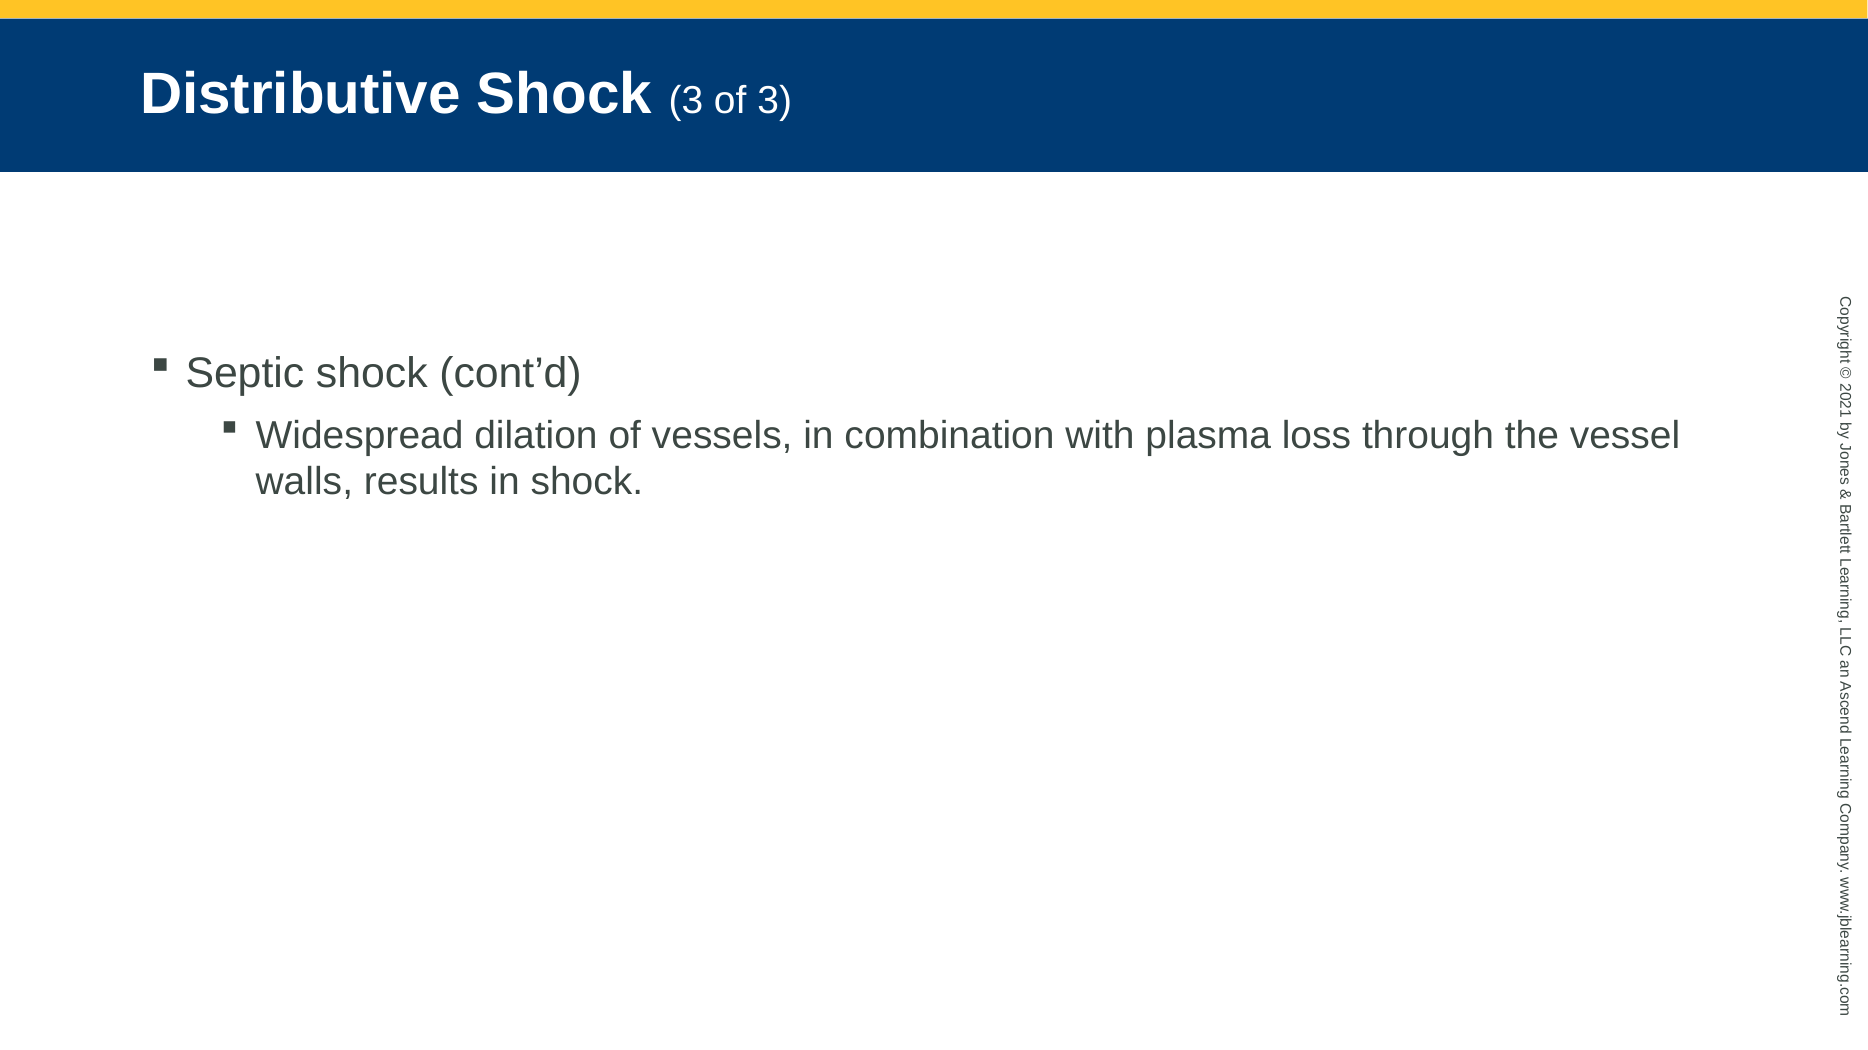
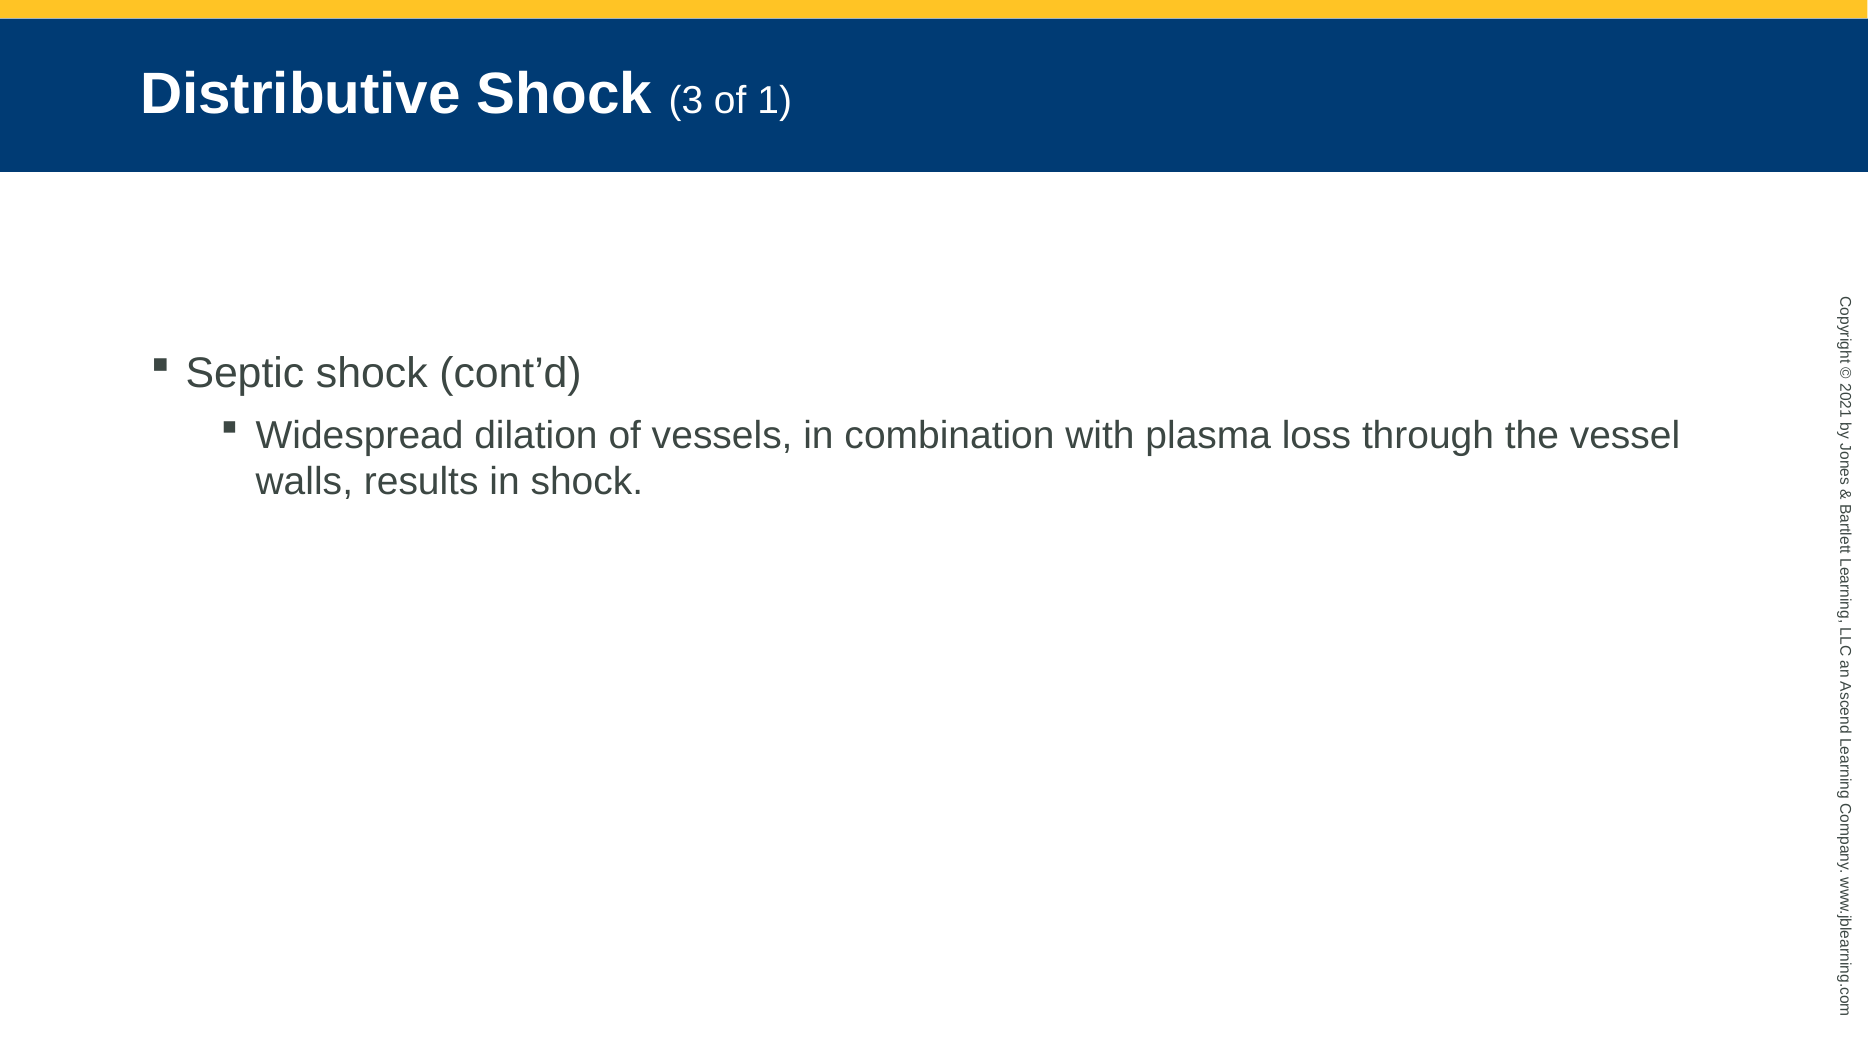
of 3: 3 -> 1
